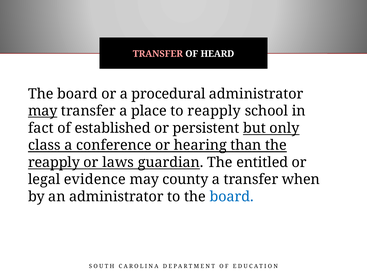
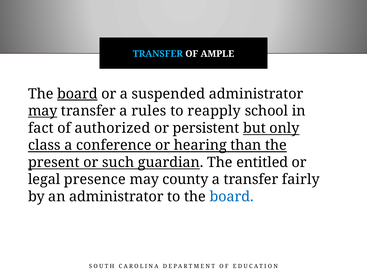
TRANSFER at (158, 54) colour: pink -> light blue
HEARD: HEARD -> AMPLE
board at (77, 94) underline: none -> present
procedural: procedural -> suspended
place: place -> rules
established: established -> authorized
reapply at (54, 162): reapply -> present
laws: laws -> such
evidence: evidence -> presence
when: when -> fairly
